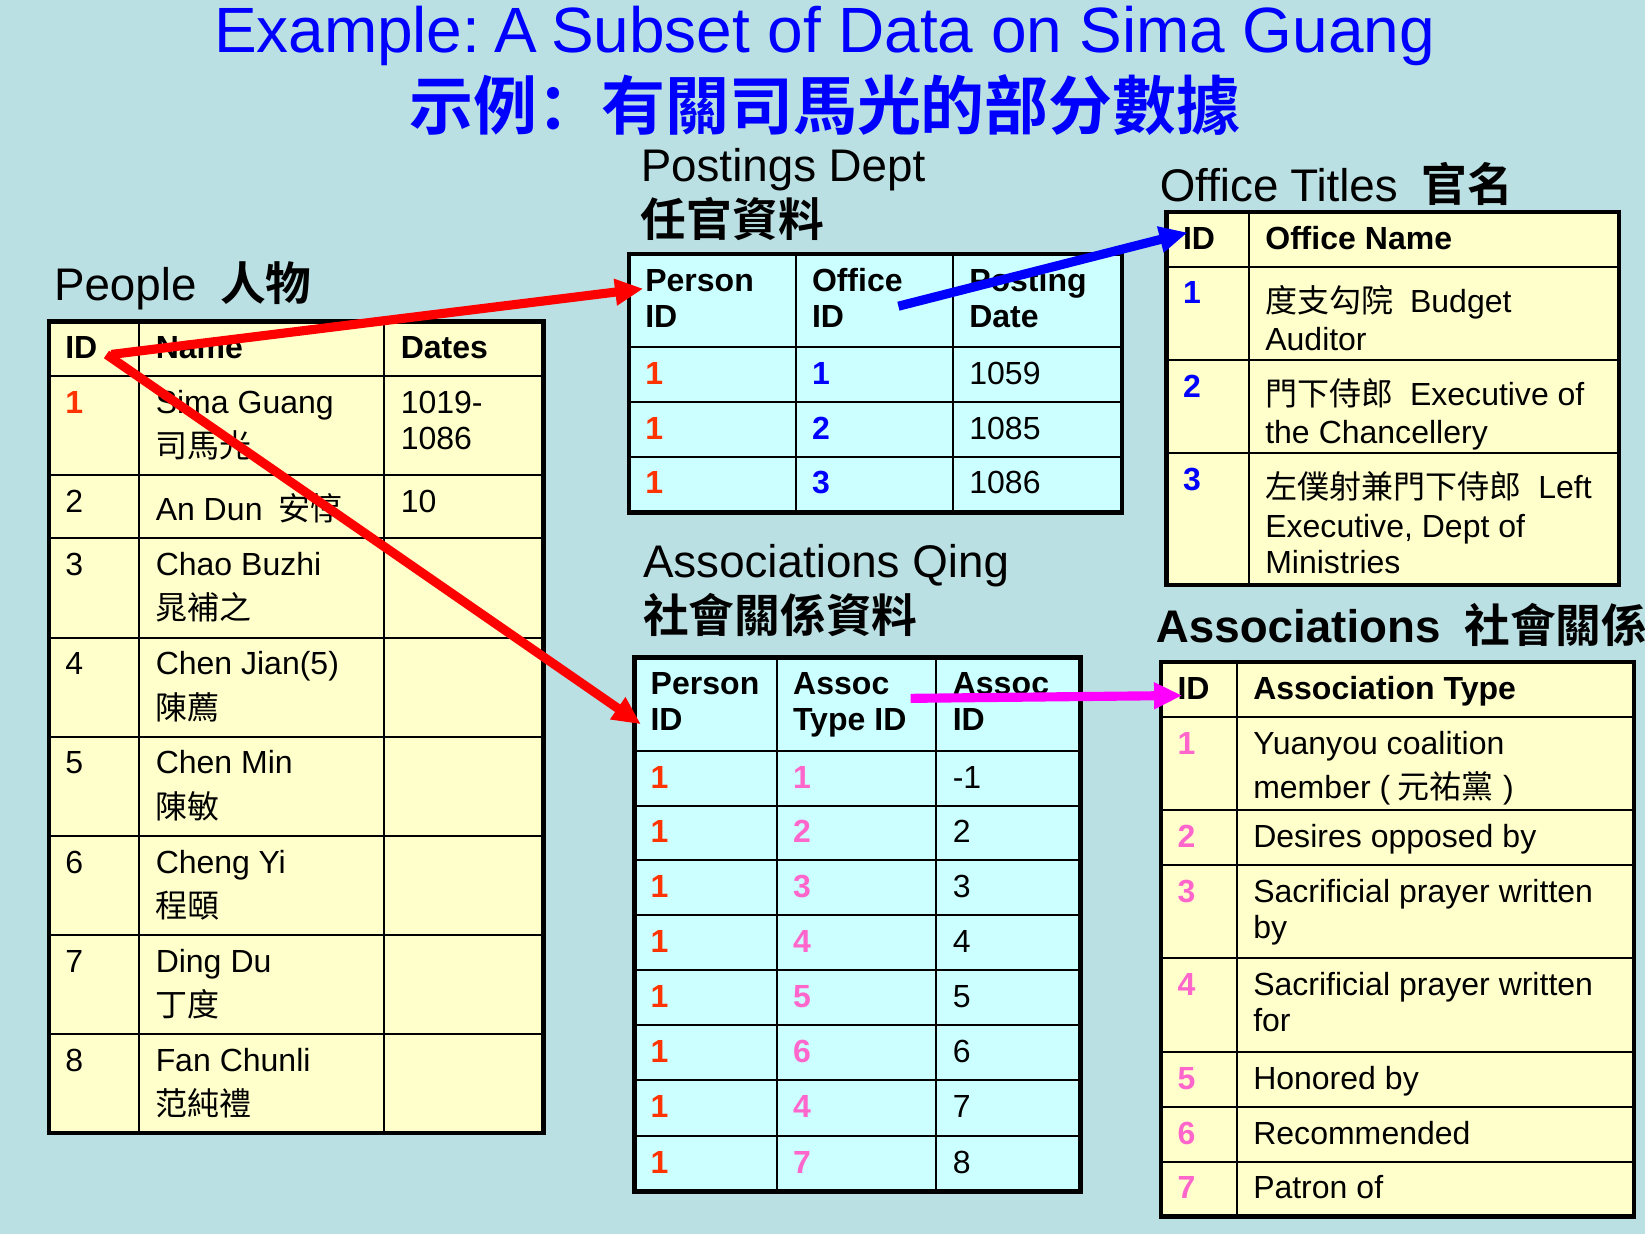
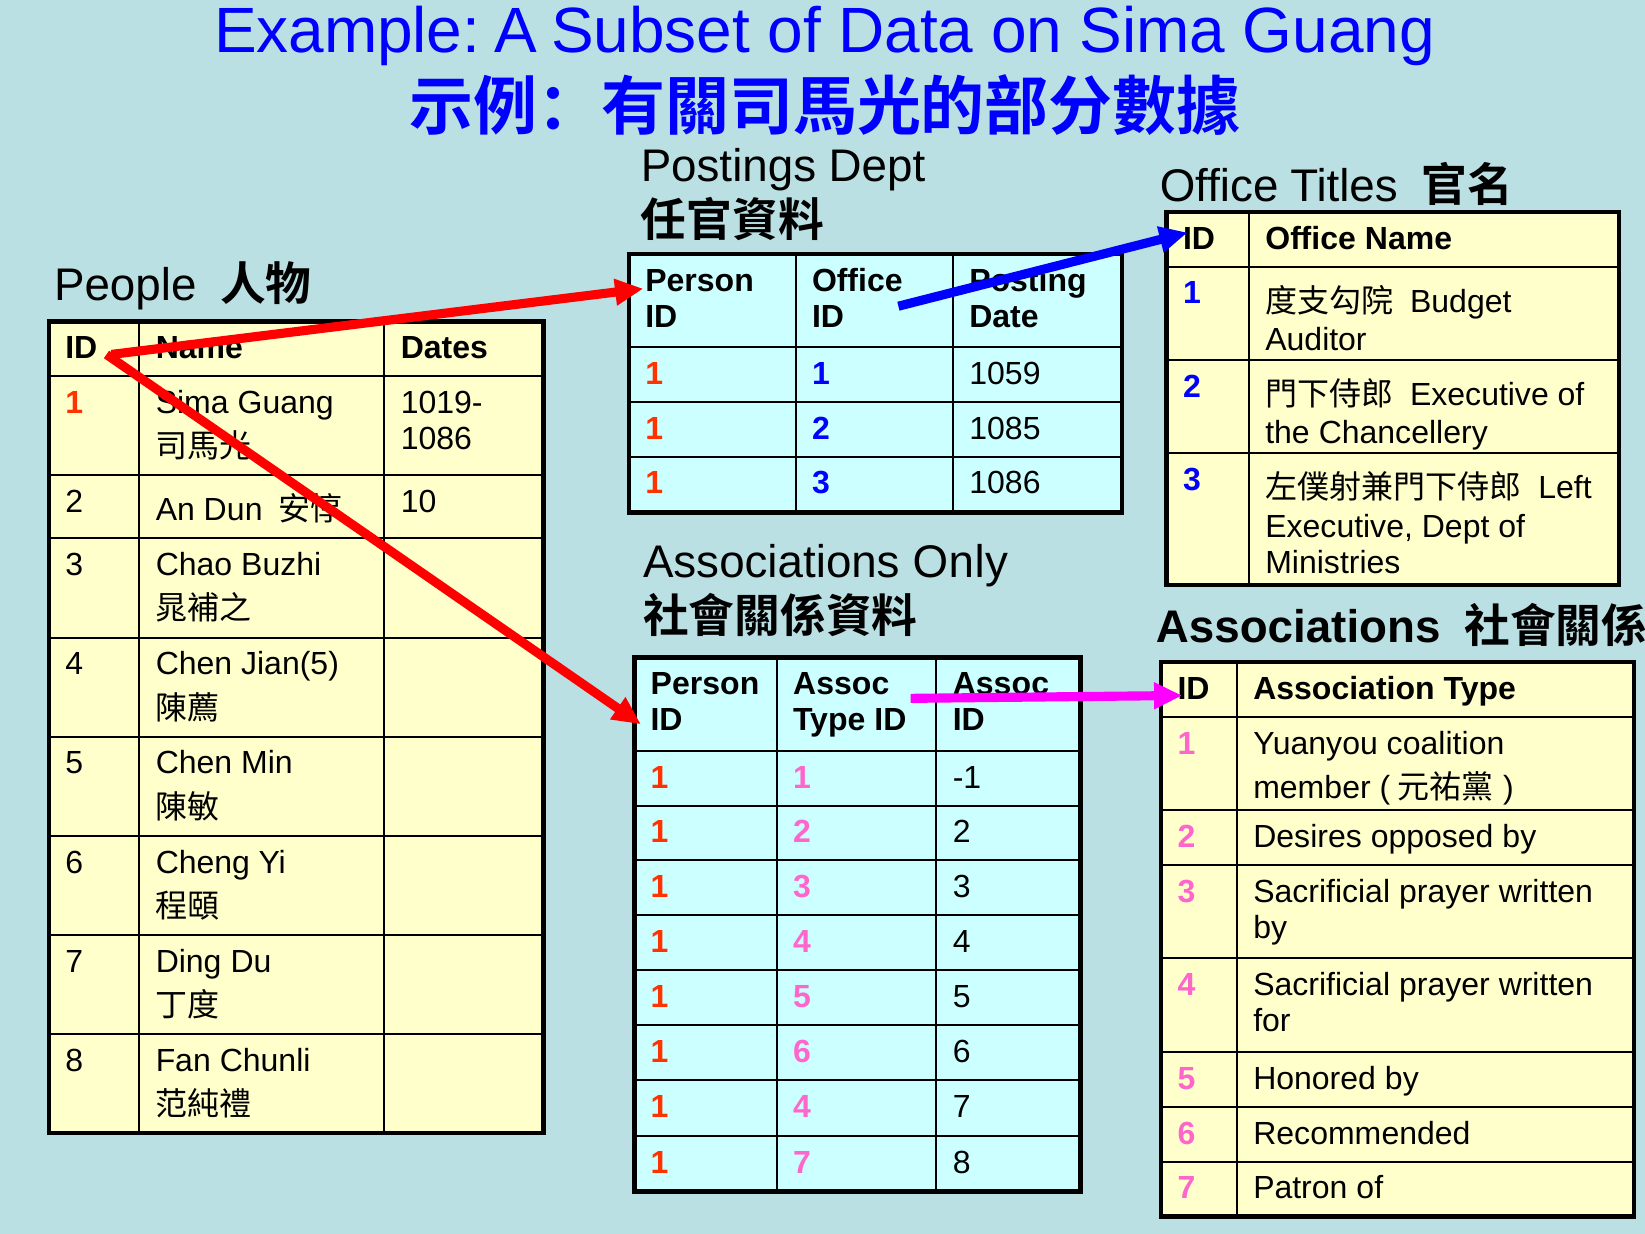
Qing: Qing -> Only
